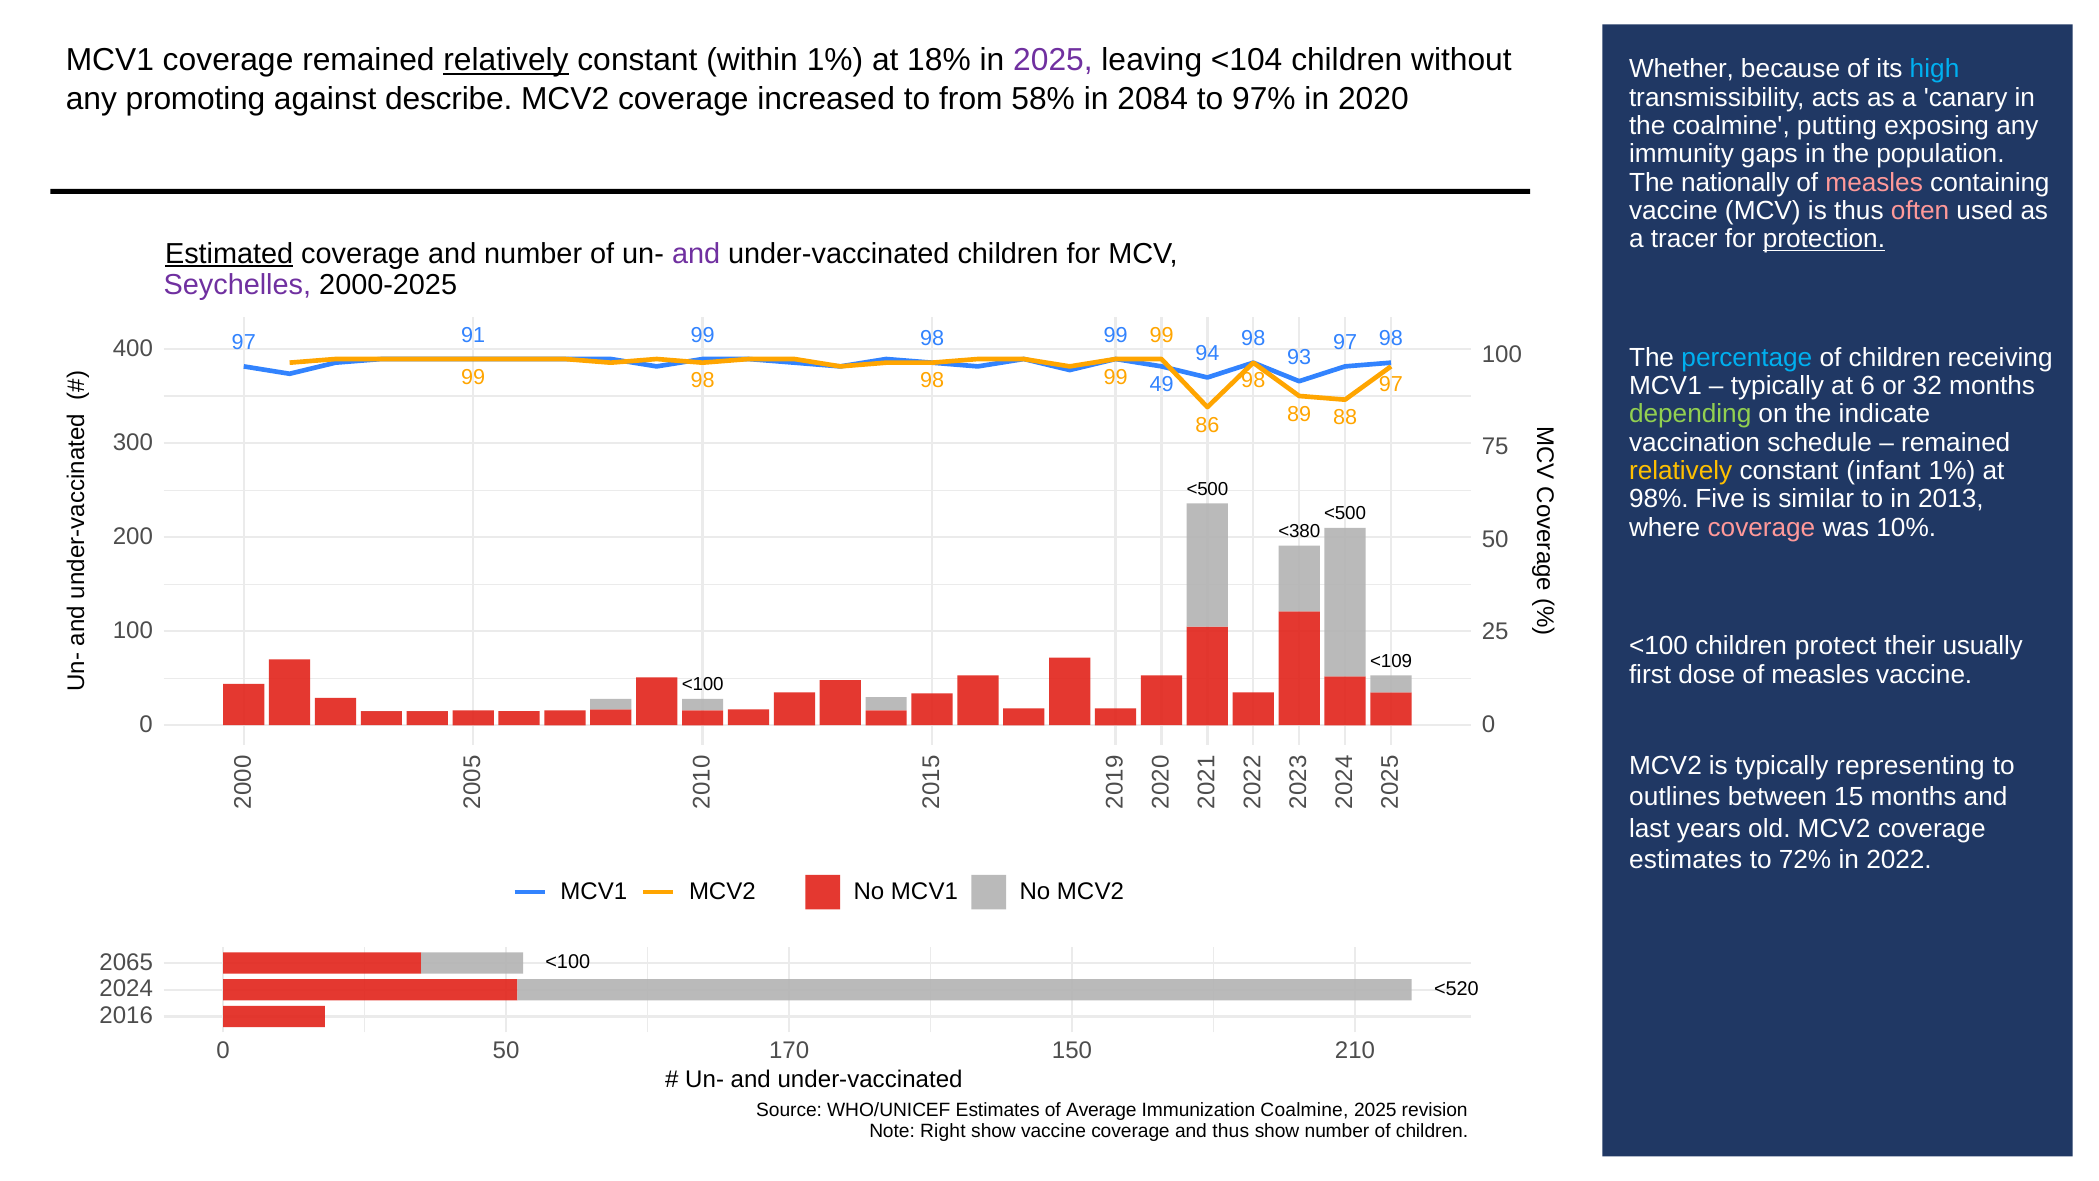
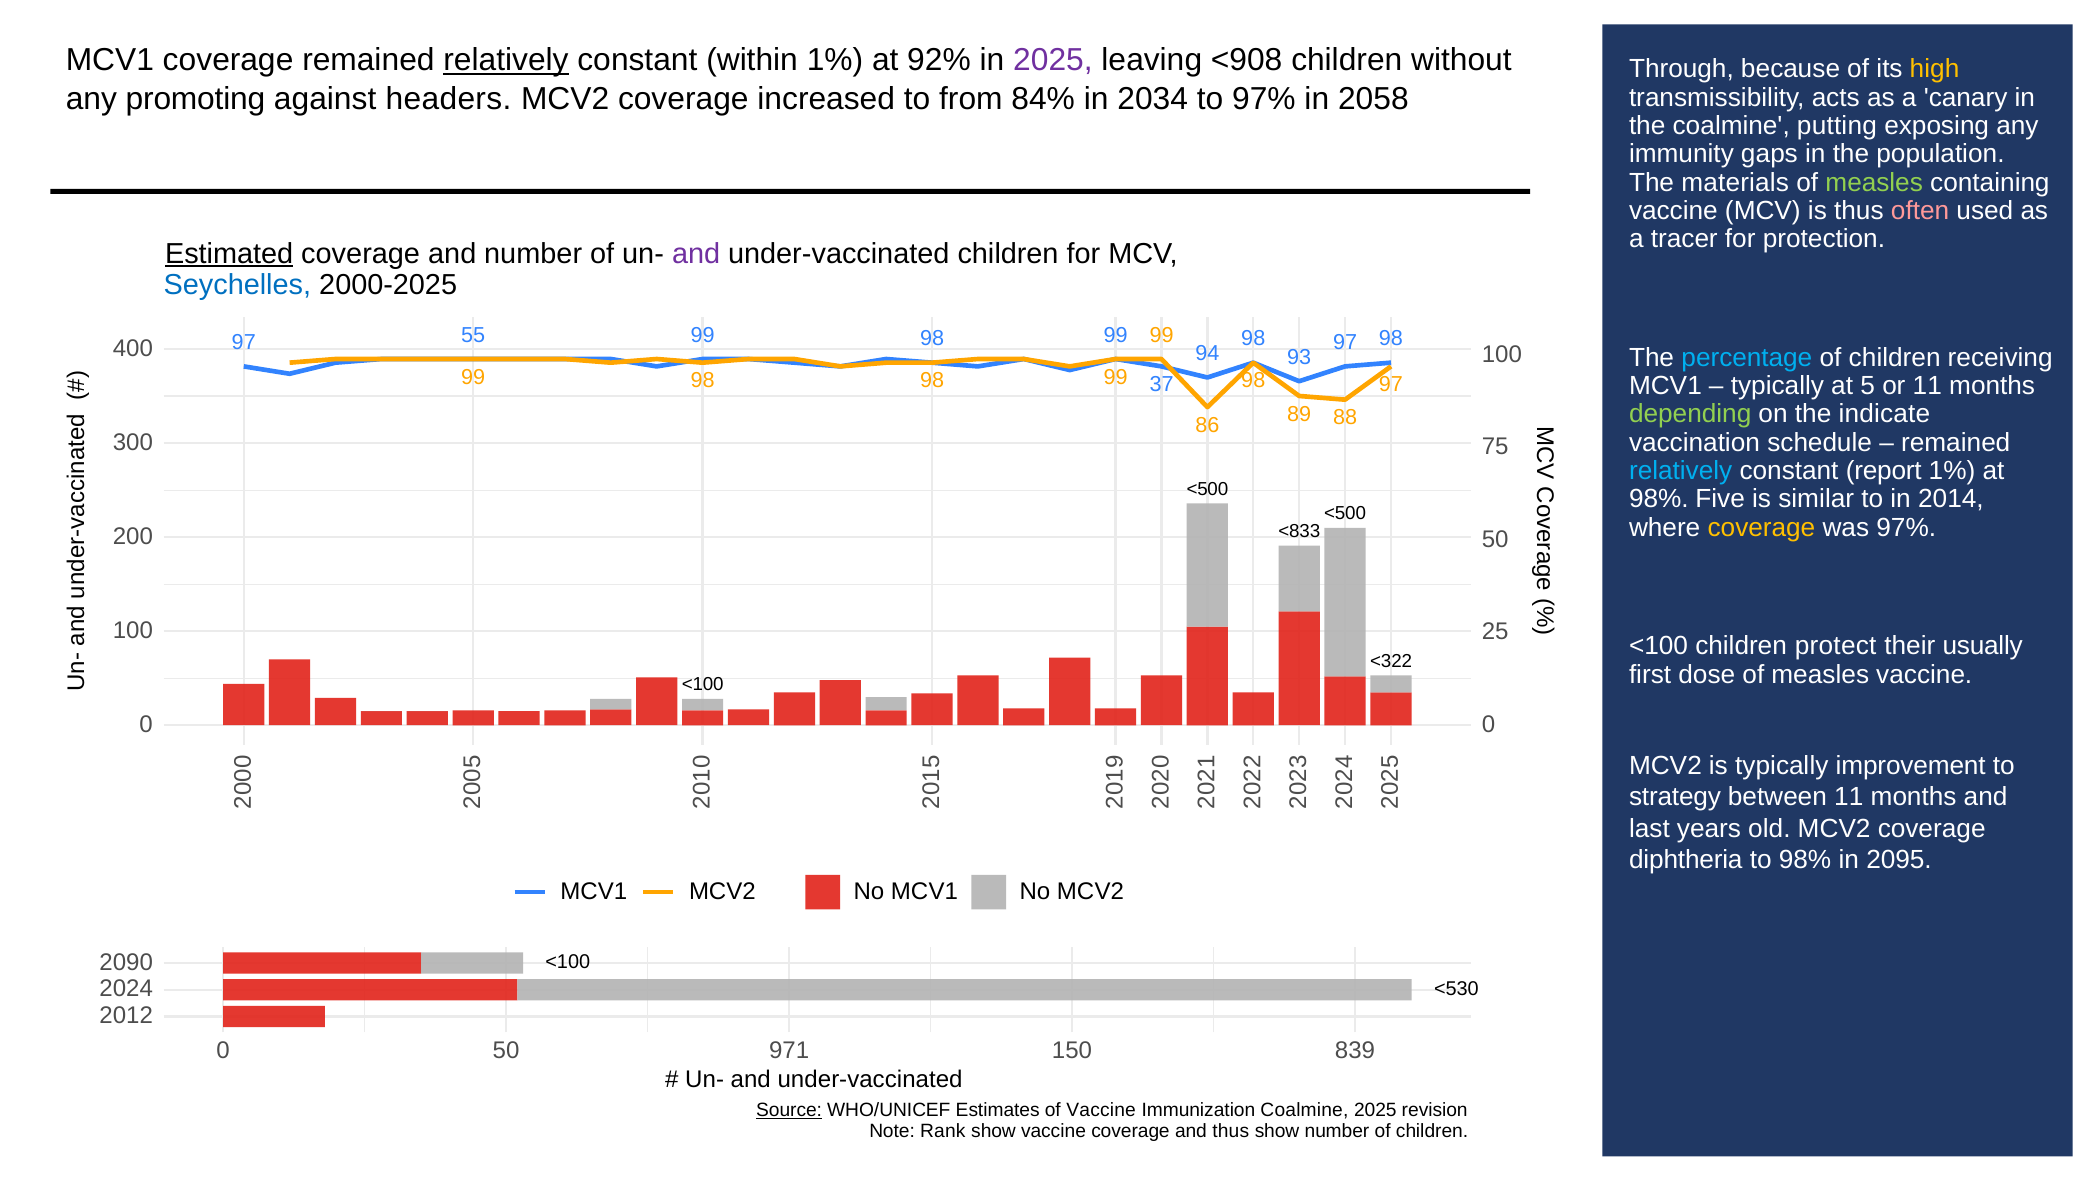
18%: 18% -> 92%
<104: <104 -> <908
Whether: Whether -> Through
high colour: light blue -> yellow
describe: describe -> headers
58%: 58% -> 84%
2084: 2084 -> 2034
2020: 2020 -> 2058
nationally: nationally -> materials
measles at (1874, 182) colour: pink -> light green
protection underline: present -> none
Seychelles colour: purple -> blue
91: 91 -> 55
49: 49 -> 37
at 6: 6 -> 5
or 32: 32 -> 11
relatively at (1681, 471) colour: yellow -> light blue
infant: infant -> report
2013: 2013 -> 2014
coverage at (1761, 528) colour: pink -> yellow
was 10%: 10% -> 97%
<380: <380 -> <833
<109: <109 -> <322
representing: representing -> improvement
outlines: outlines -> strategy
between 15: 15 -> 11
estimates at (1686, 860): estimates -> diphtheria
to 72%: 72% -> 98%
2022: 2022 -> 2095
2065: 2065 -> 2090
<520: <520 -> <530
2016: 2016 -> 2012
170: 170 -> 971
210: 210 -> 839
Source underline: none -> present
of Average: Average -> Vaccine
Right: Right -> Rank
